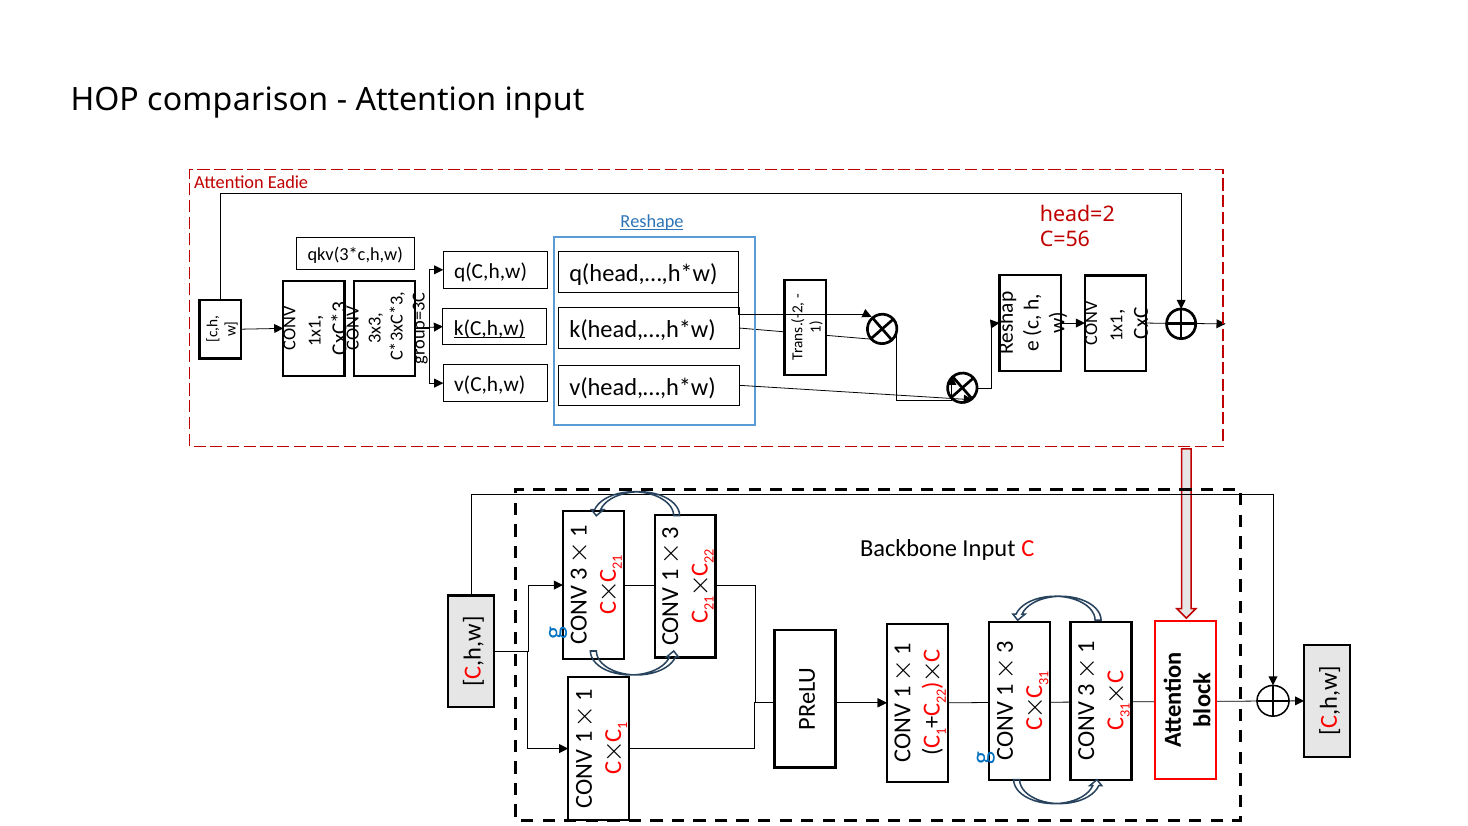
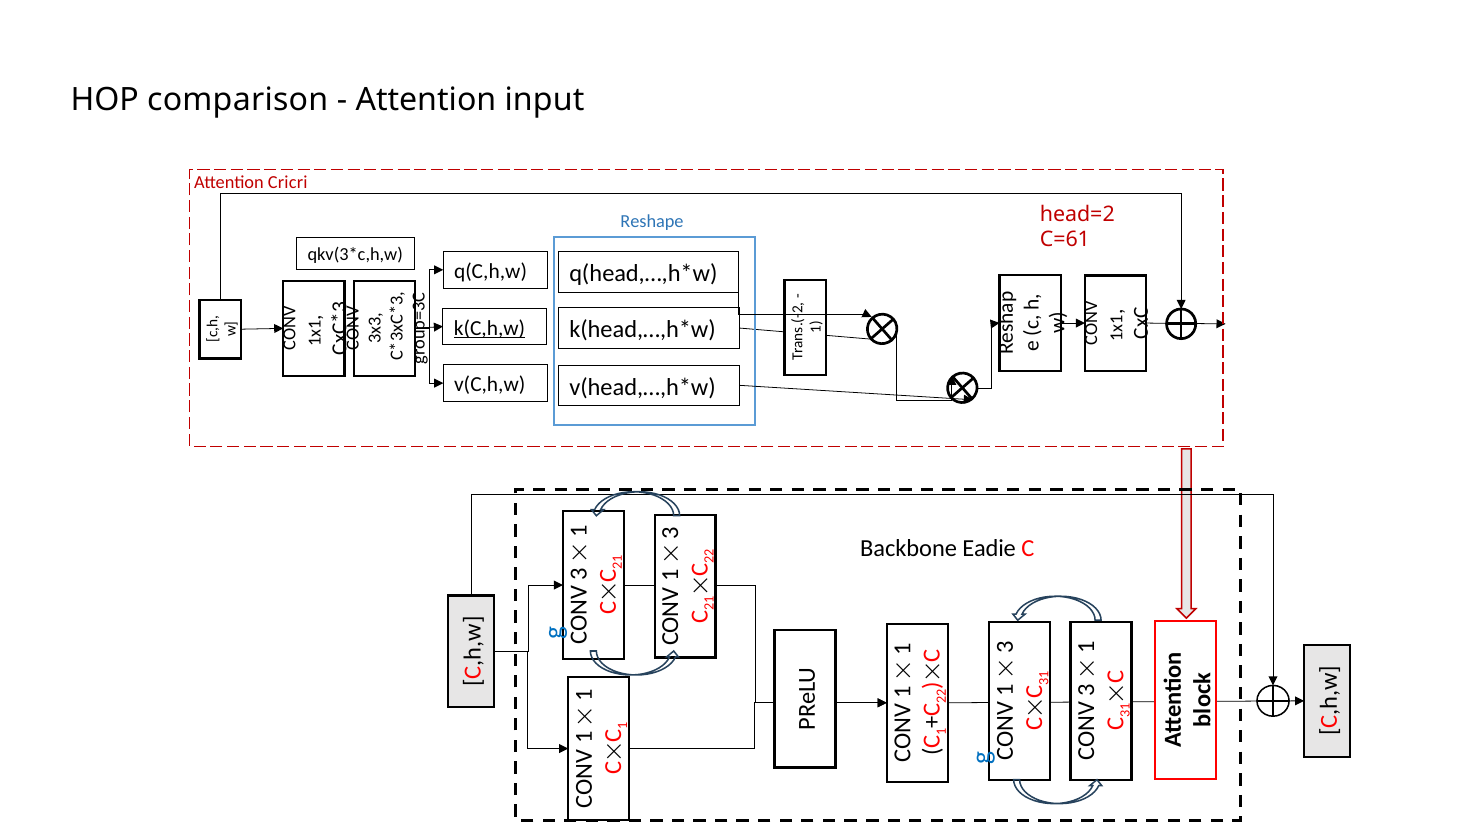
Eadie: Eadie -> Cricri
Reshape underline: present -> none
C=56: C=56 -> C=61
Backbone Input: Input -> Eadie
